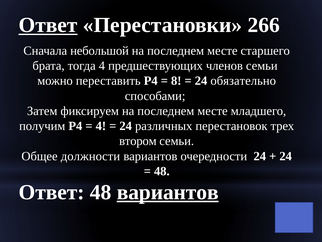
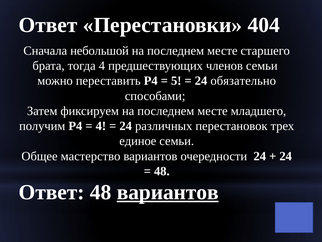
Ответ at (48, 25) underline: present -> none
266: 266 -> 404
8: 8 -> 5
втором: втором -> единое
должности: должности -> мастерство
